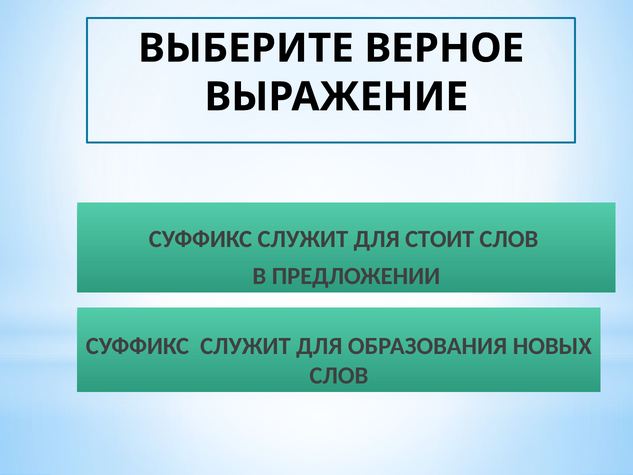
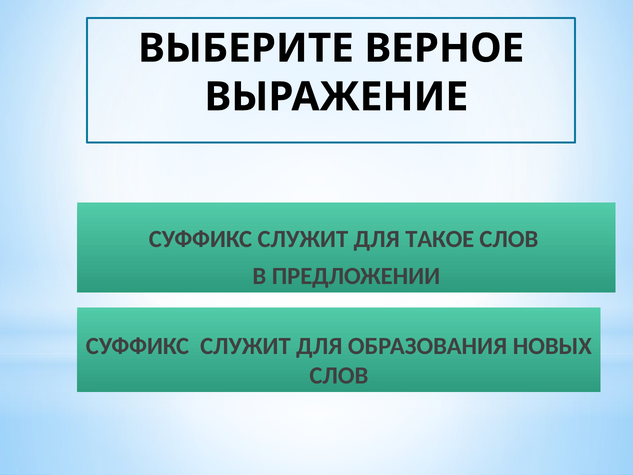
СТОИТ: СТОИТ -> ТАКОЕ
